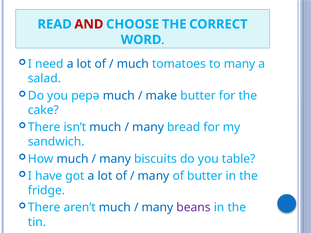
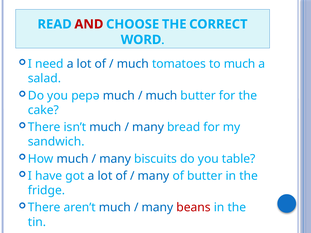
to many: many -> much
make at (161, 96): make -> much
beans colour: purple -> red
